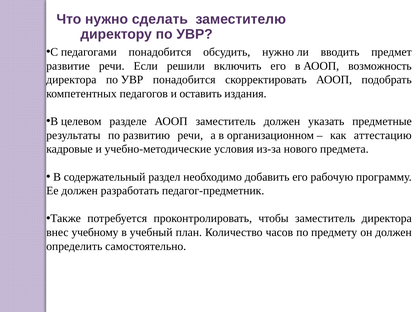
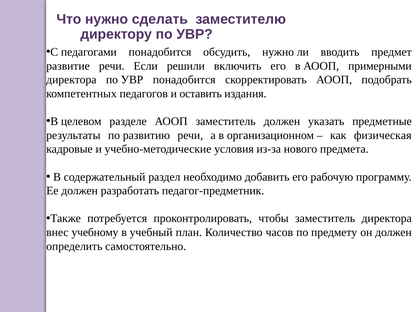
возможность: возможность -> примерными
аттестацию: аттестацию -> физическая
